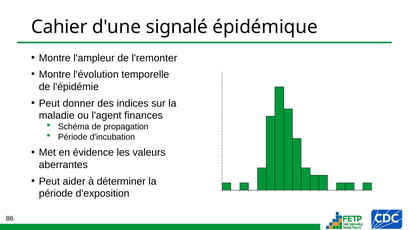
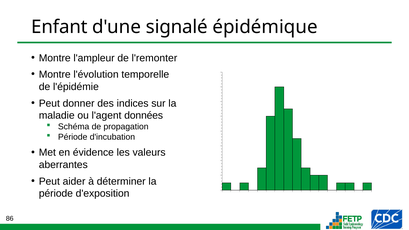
Cahier: Cahier -> Enfant
finances: finances -> données
